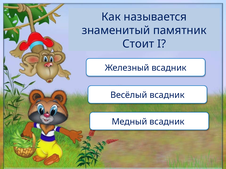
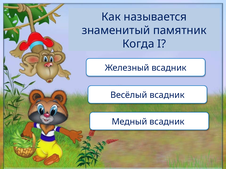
Стоит: Стоит -> Когда
